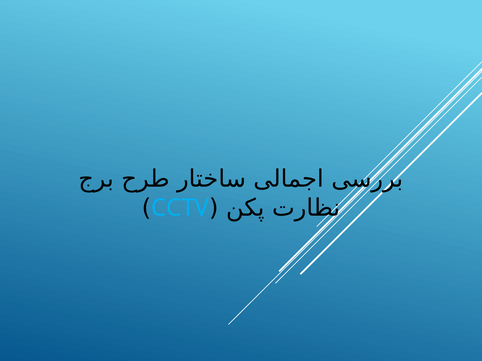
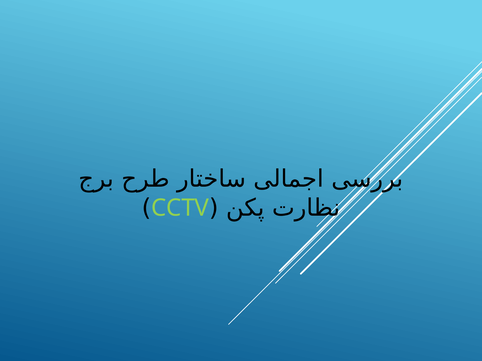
CCTV colour: light blue -> light green
